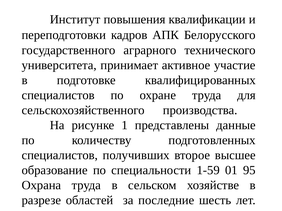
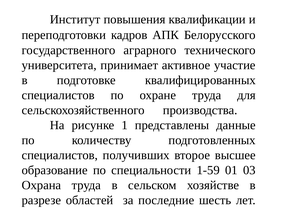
95: 95 -> 03
